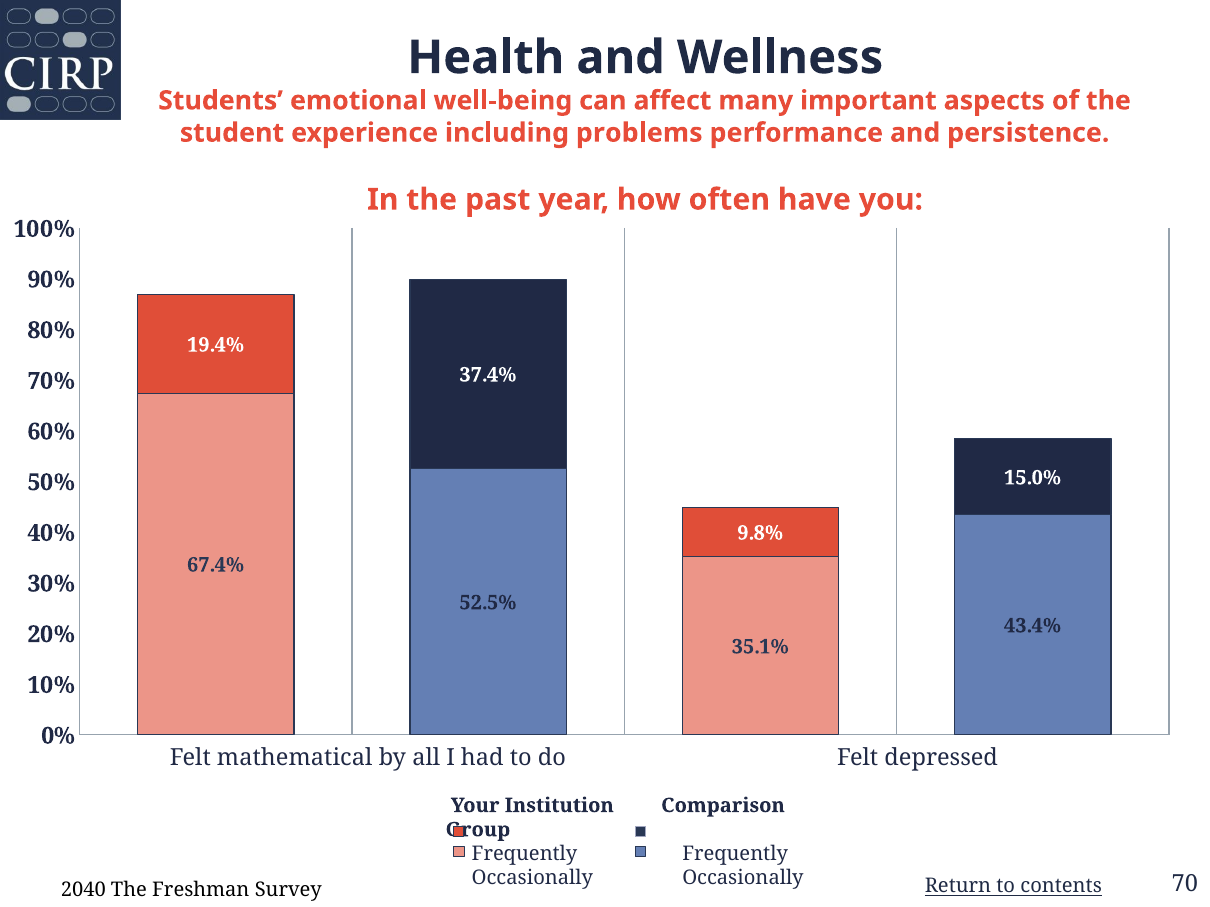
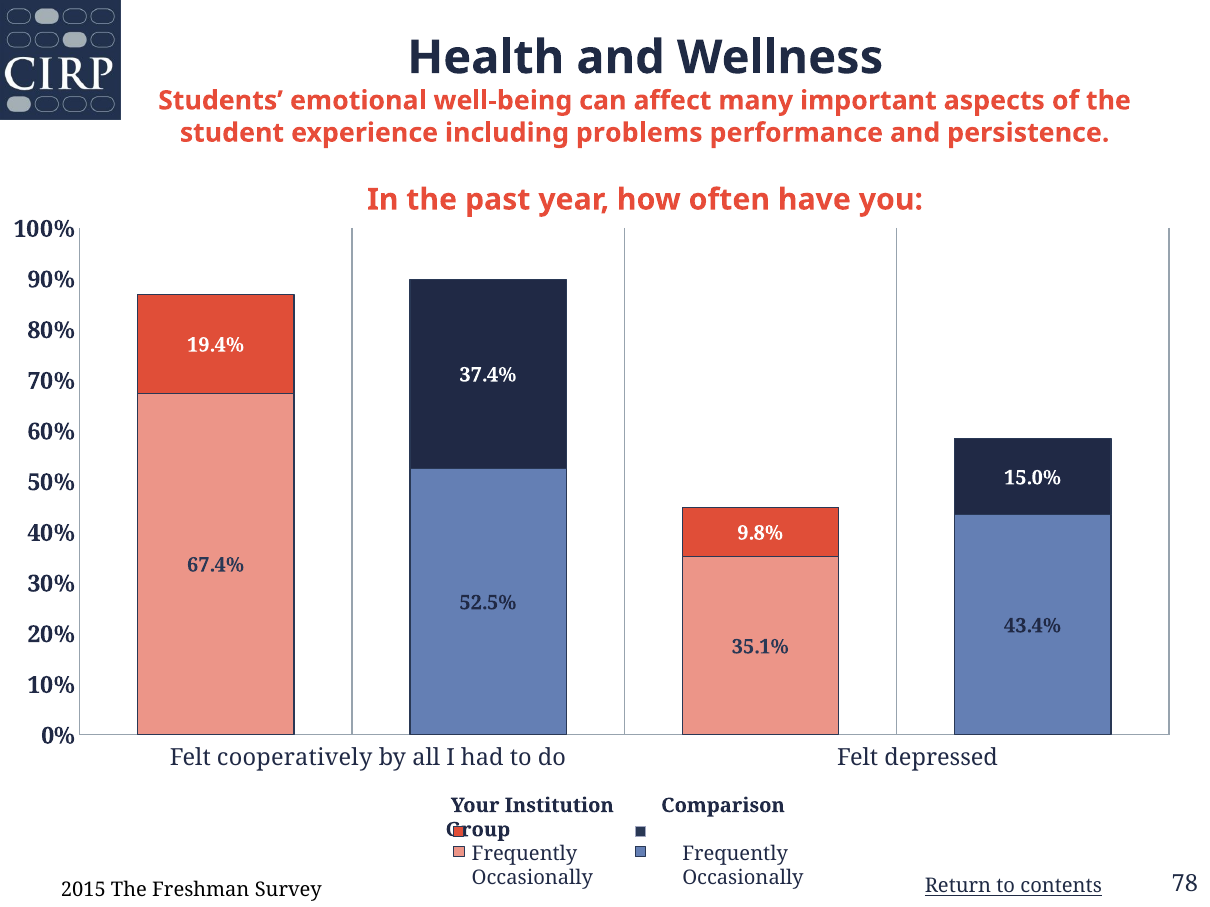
mathematical: mathematical -> cooperatively
2040: 2040 -> 2015
70: 70 -> 78
